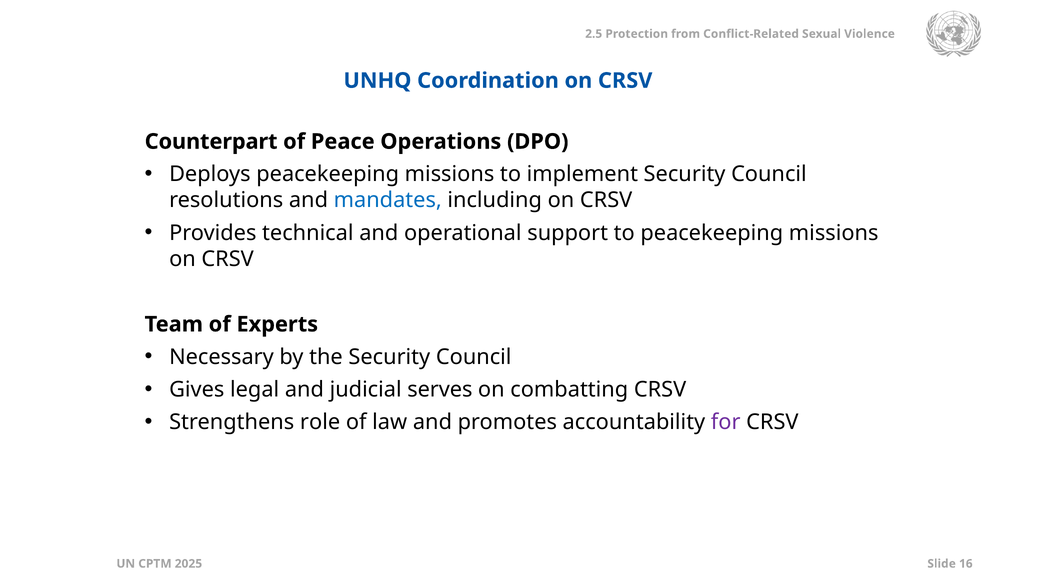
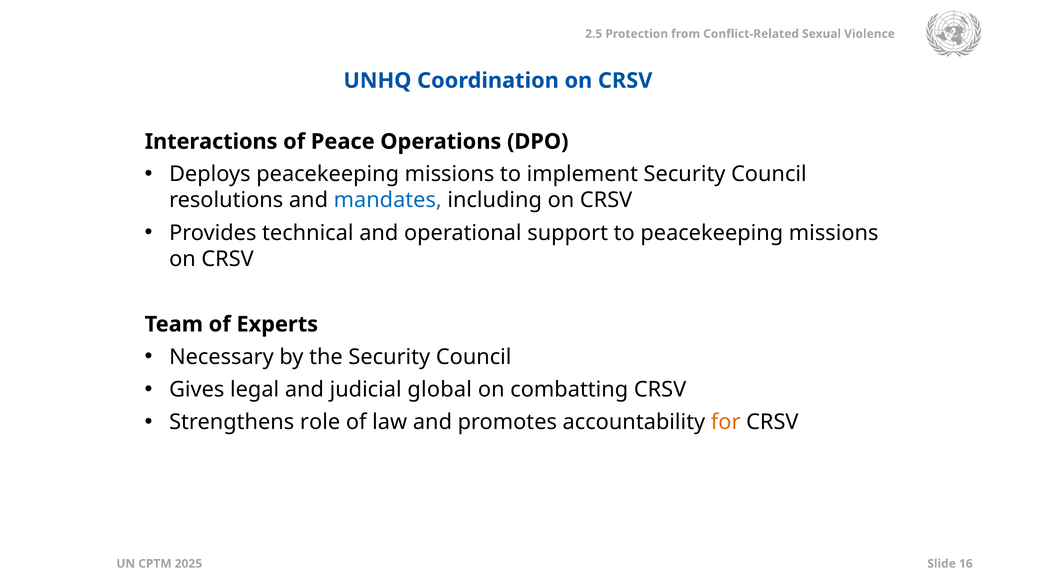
Counterpart: Counterpart -> Interactions
serves: serves -> global
for colour: purple -> orange
